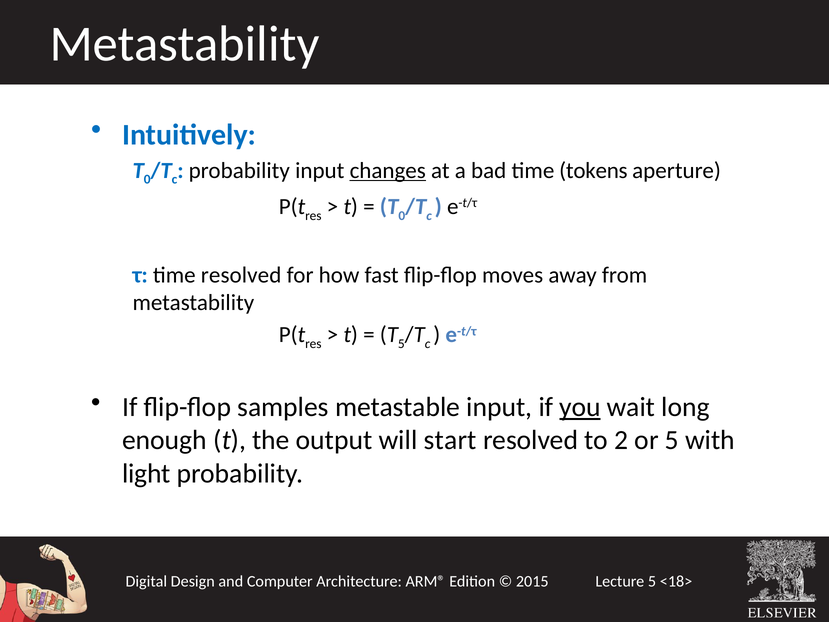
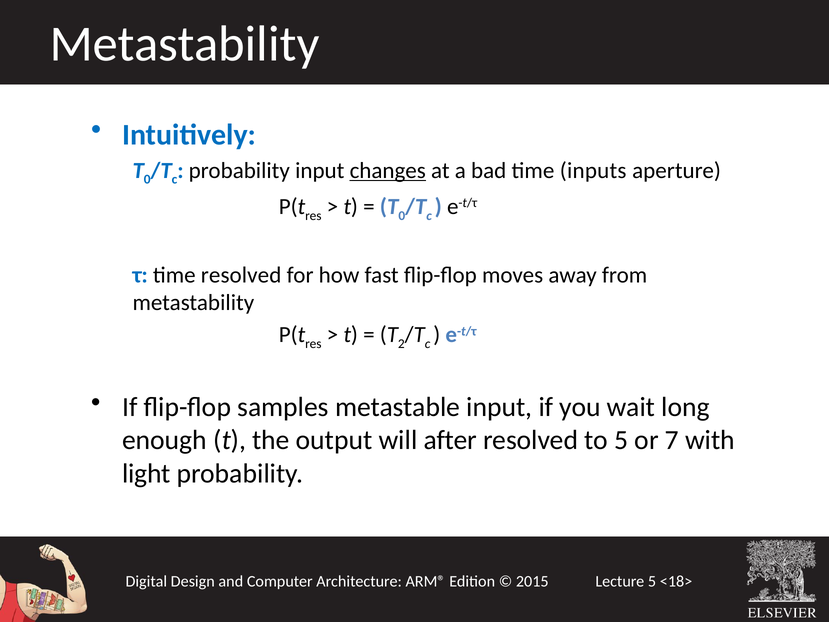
tokens: tokens -> inputs
T 5: 5 -> 2
you underline: present -> none
start: start -> after
to 2: 2 -> 5
or 5: 5 -> 7
